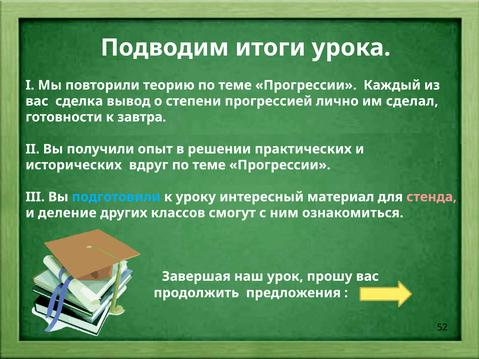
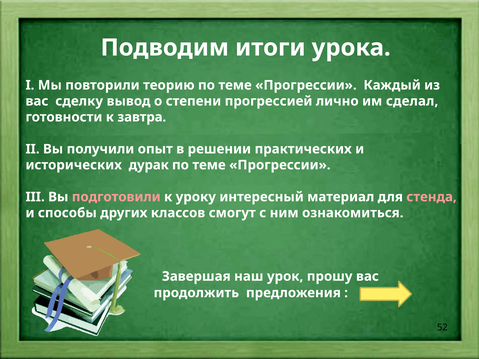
сделка: сделка -> сделку
вдруг: вдруг -> дурак
подготовили colour: light blue -> pink
деление: деление -> способы
